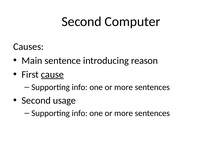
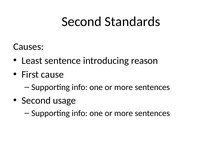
Computer: Computer -> Standards
Main: Main -> Least
cause underline: present -> none
